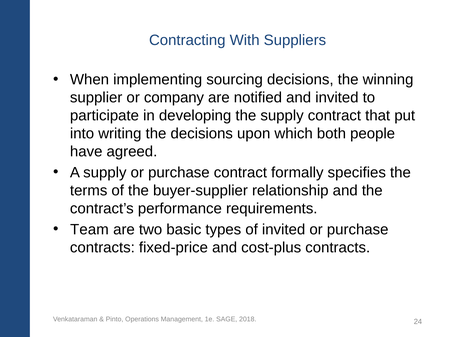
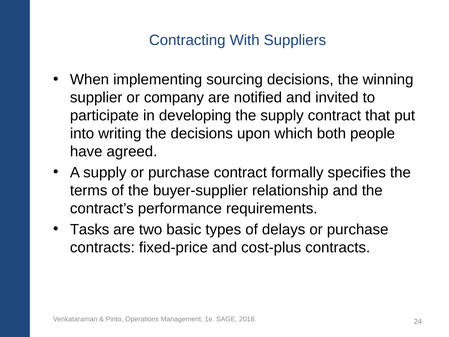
Team: Team -> Tasks
of invited: invited -> delays
